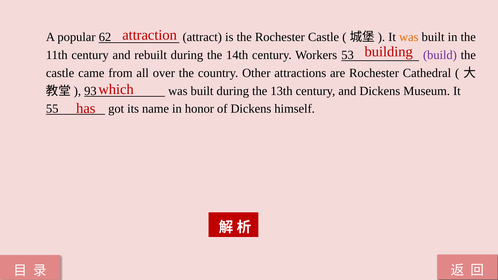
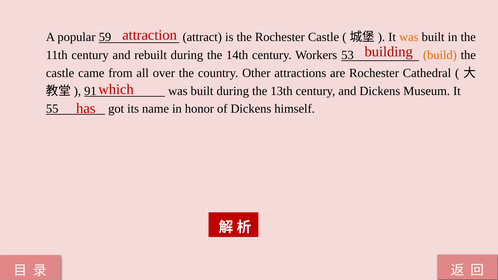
62: 62 -> 59
build colour: purple -> orange
93: 93 -> 91
